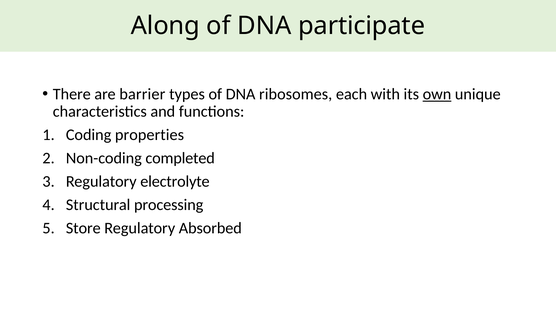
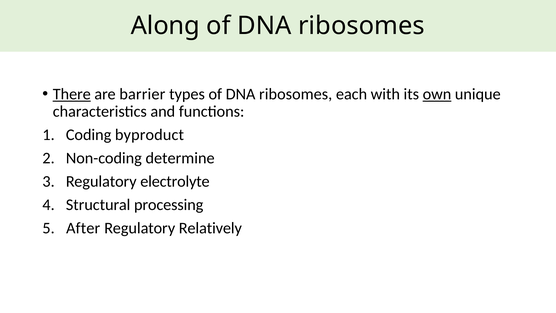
participate at (362, 26): participate -> ribosomes
There underline: none -> present
properties: properties -> byproduct
completed: completed -> determine
Store: Store -> After
Absorbed: Absorbed -> Relatively
